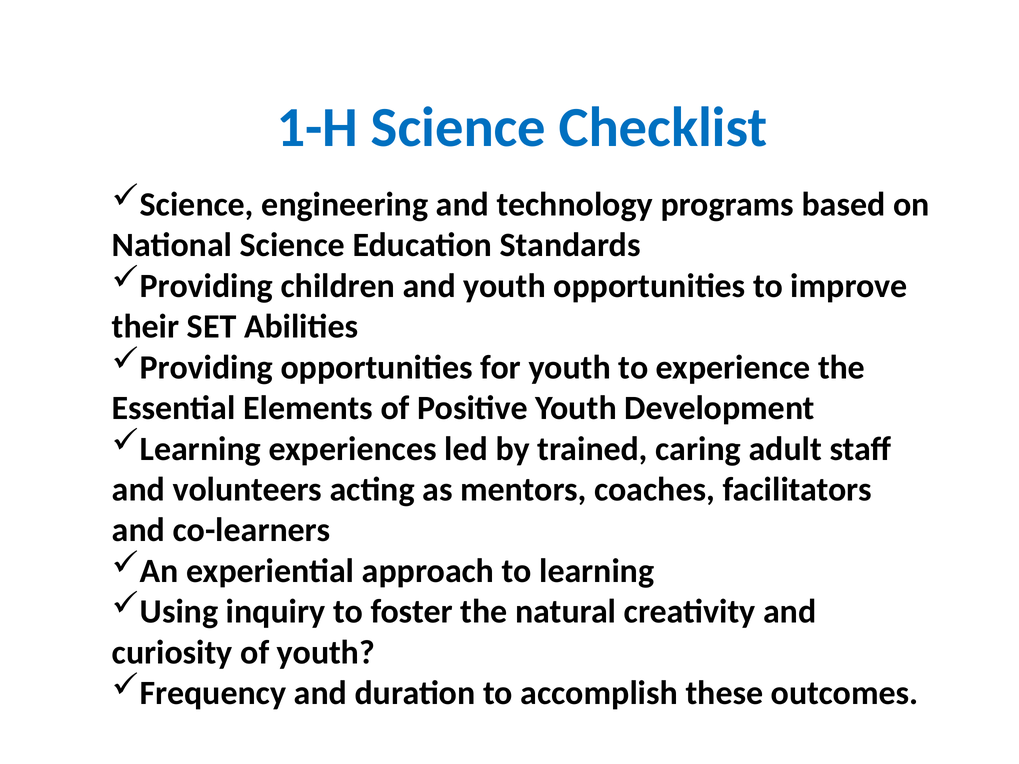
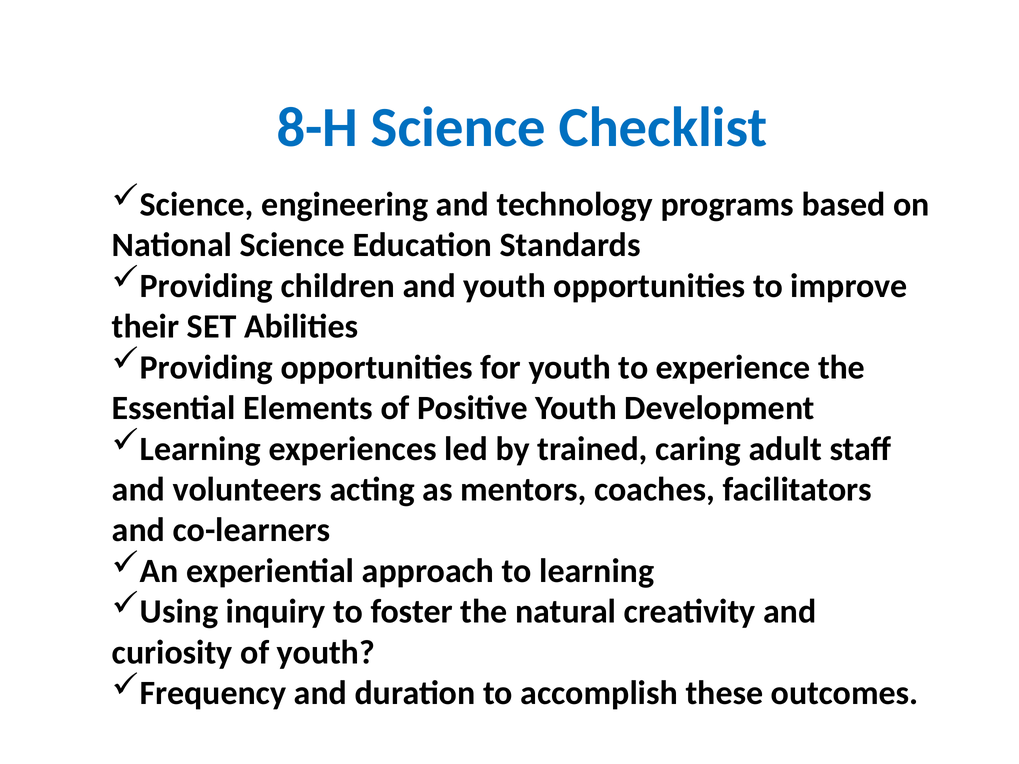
1-H: 1-H -> 8-H
